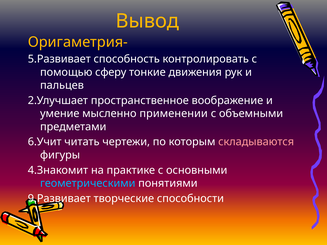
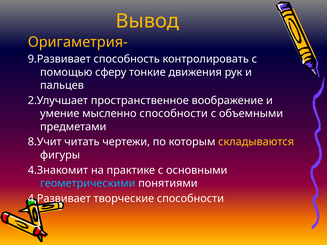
5.Развивает: 5.Развивает -> 9.Развивает
мысленно применении: применении -> способности
6.Учит: 6.Учит -> 8.Учит
складываются colour: pink -> yellow
9.Развивает: 9.Развивает -> 4.Развивает
